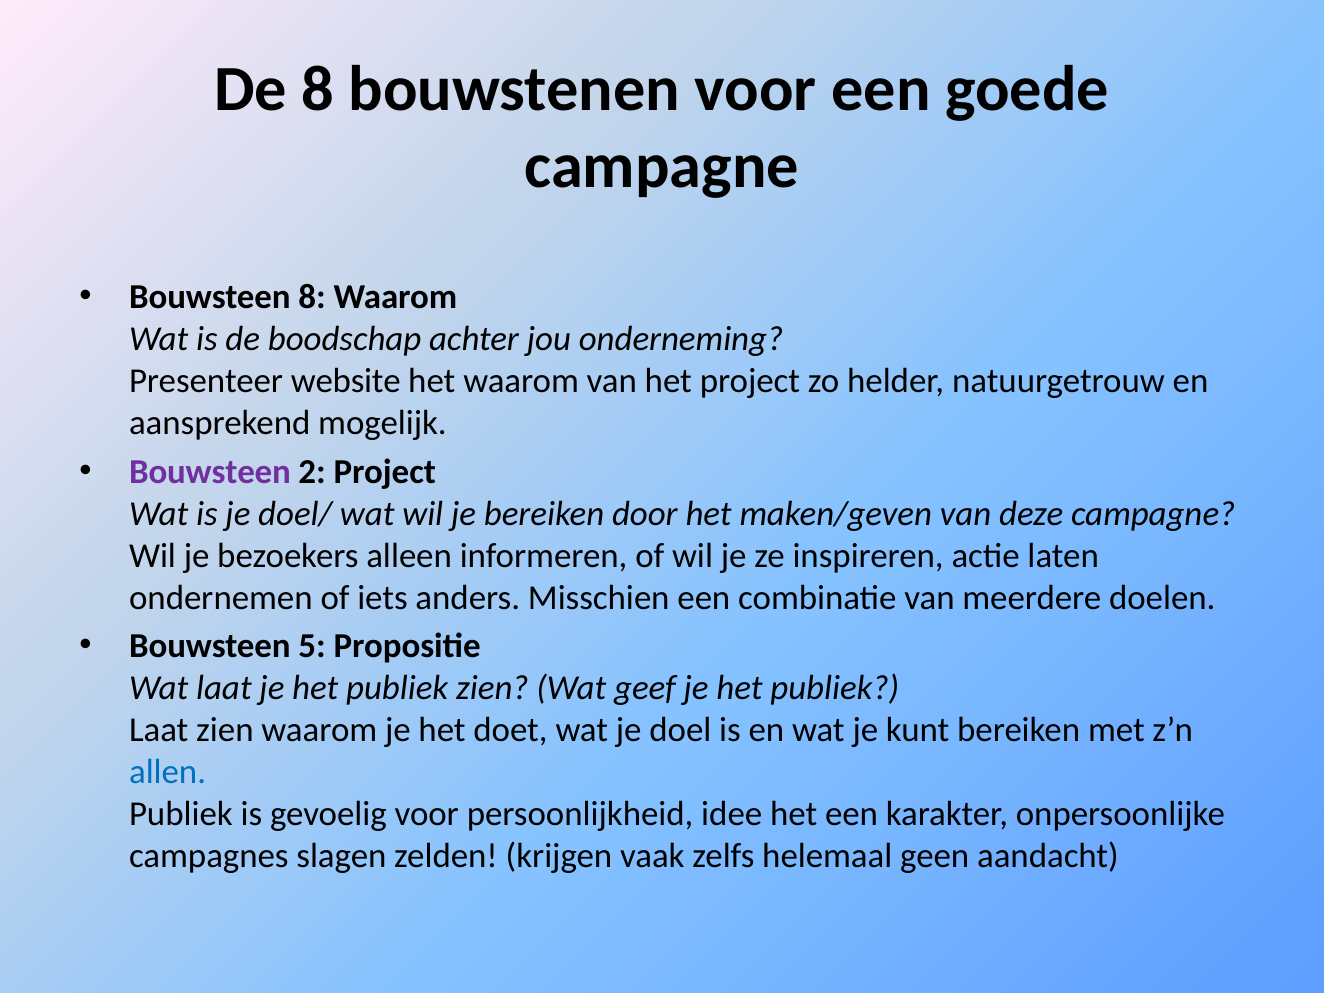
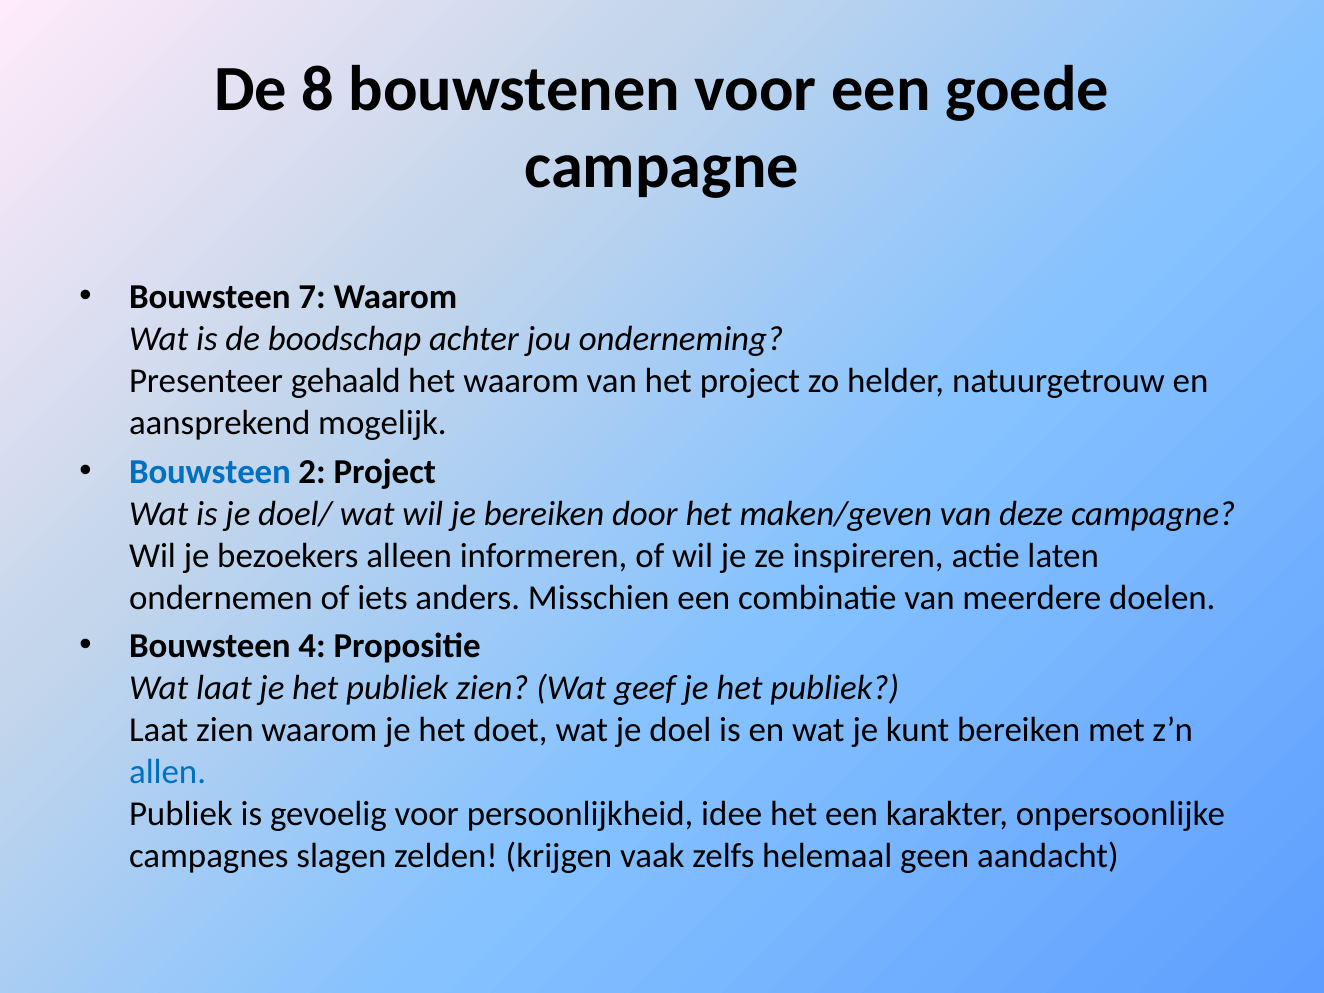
Bouwsteen 8: 8 -> 7
website: website -> gehaald
Bouwsteen at (210, 472) colour: purple -> blue
5: 5 -> 4
